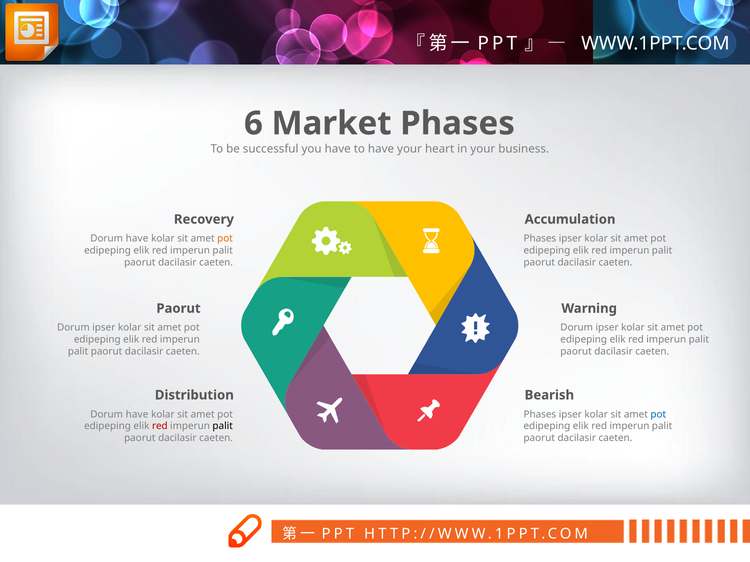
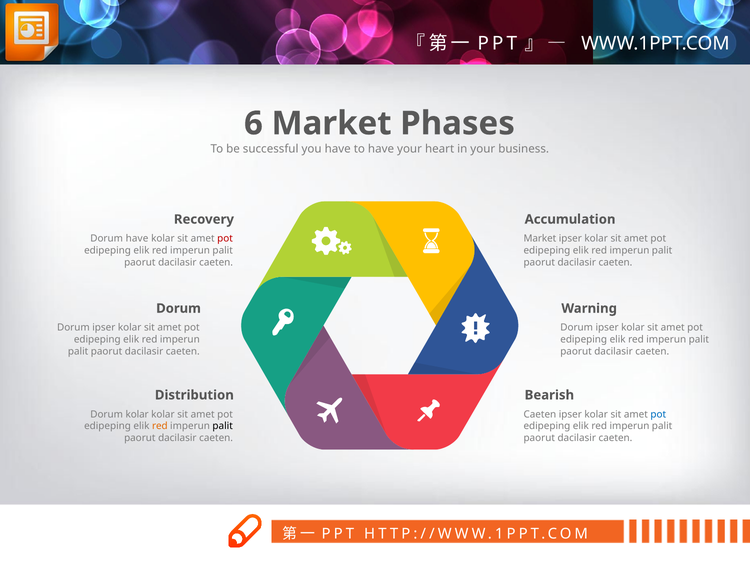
pot at (225, 239) colour: orange -> red
Phases at (540, 239): Phases -> Market
Paorut at (178, 309): Paorut -> Dorum
have at (137, 415): have -> kolar
Phases at (540, 415): Phases -> Caeten
red at (160, 427) colour: red -> orange
